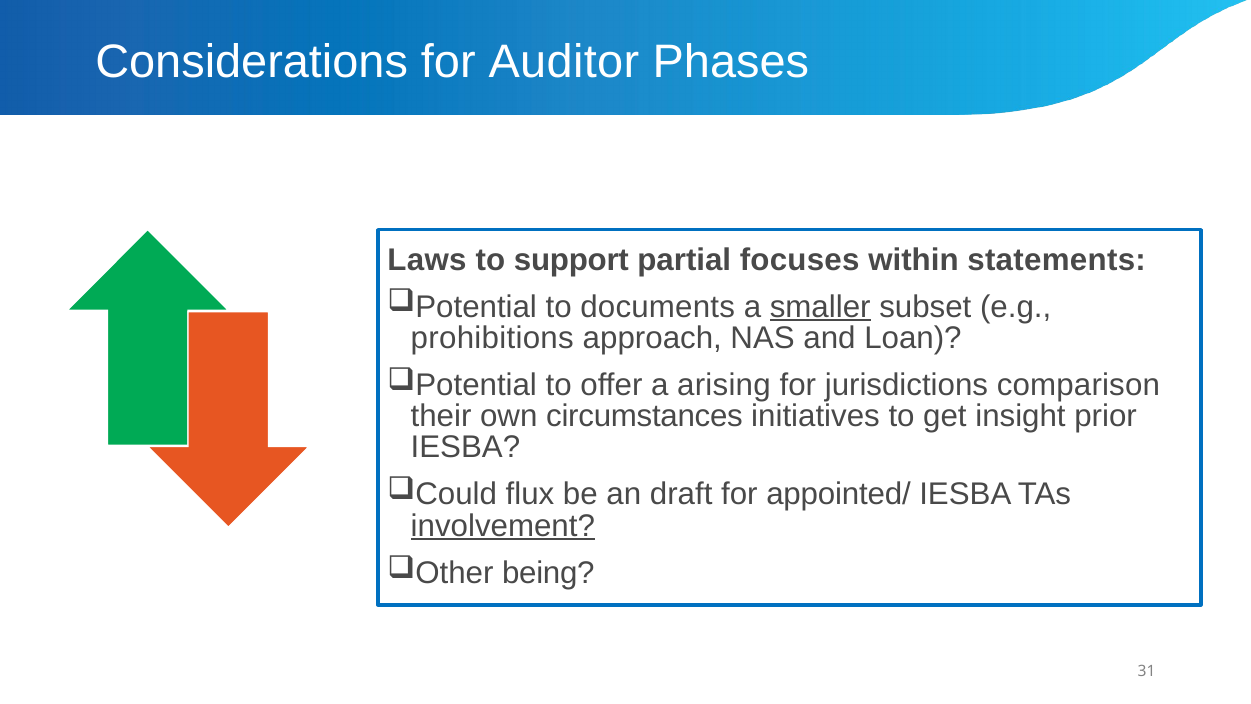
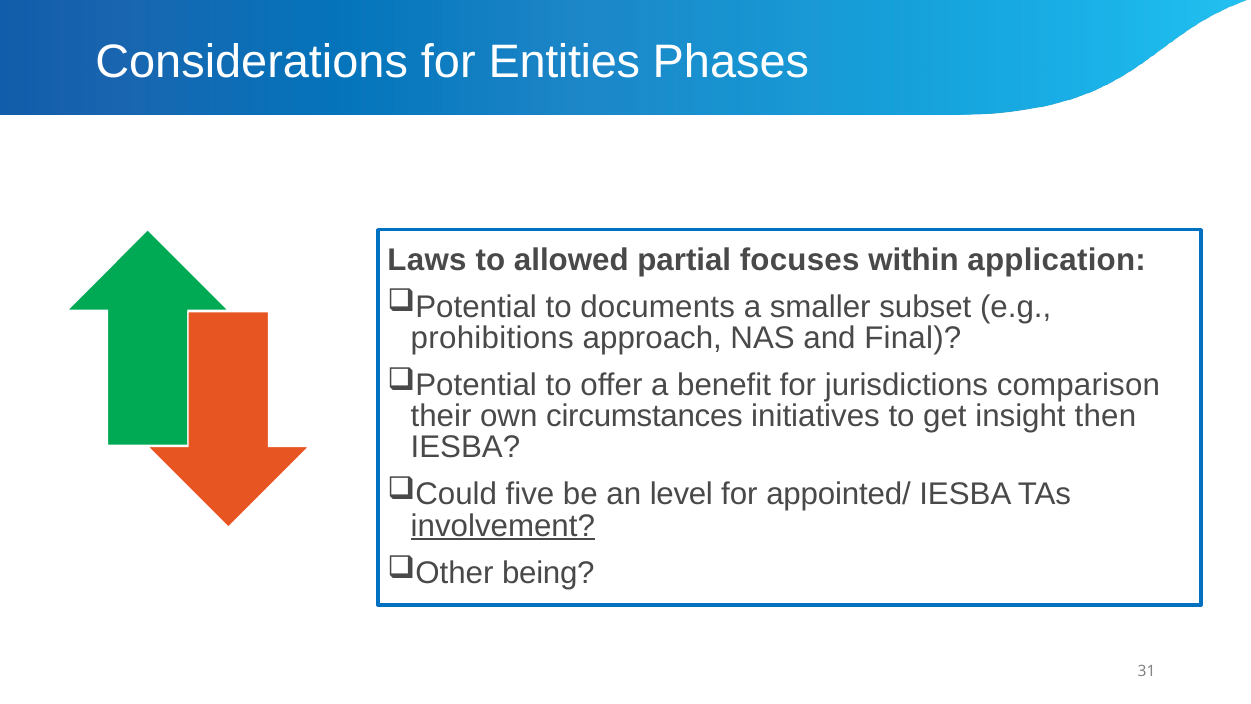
Auditor: Auditor -> Entities
support: support -> allowed
statements: statements -> application
smaller underline: present -> none
Loan: Loan -> Final
arising: arising -> benefit
prior: prior -> then
flux: flux -> five
draft: draft -> level
